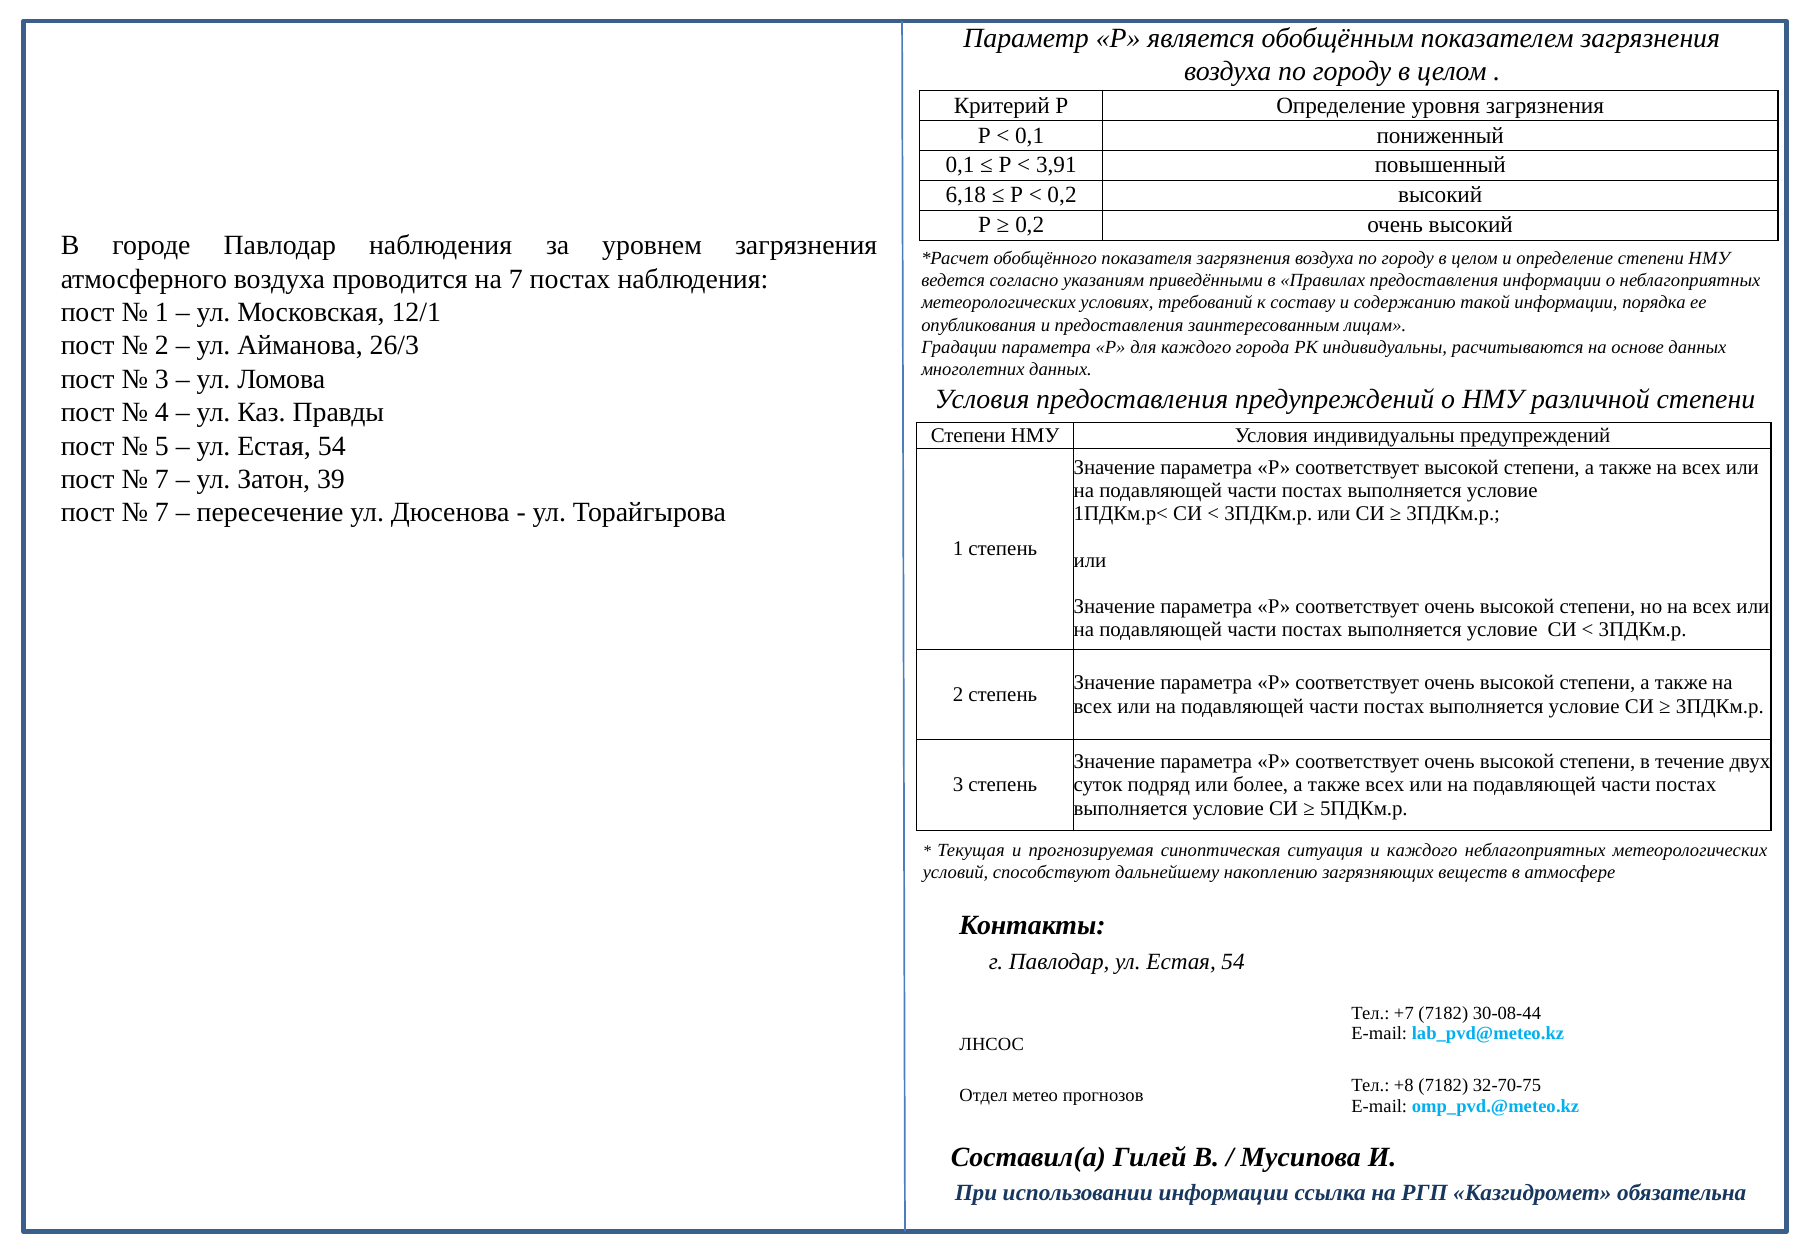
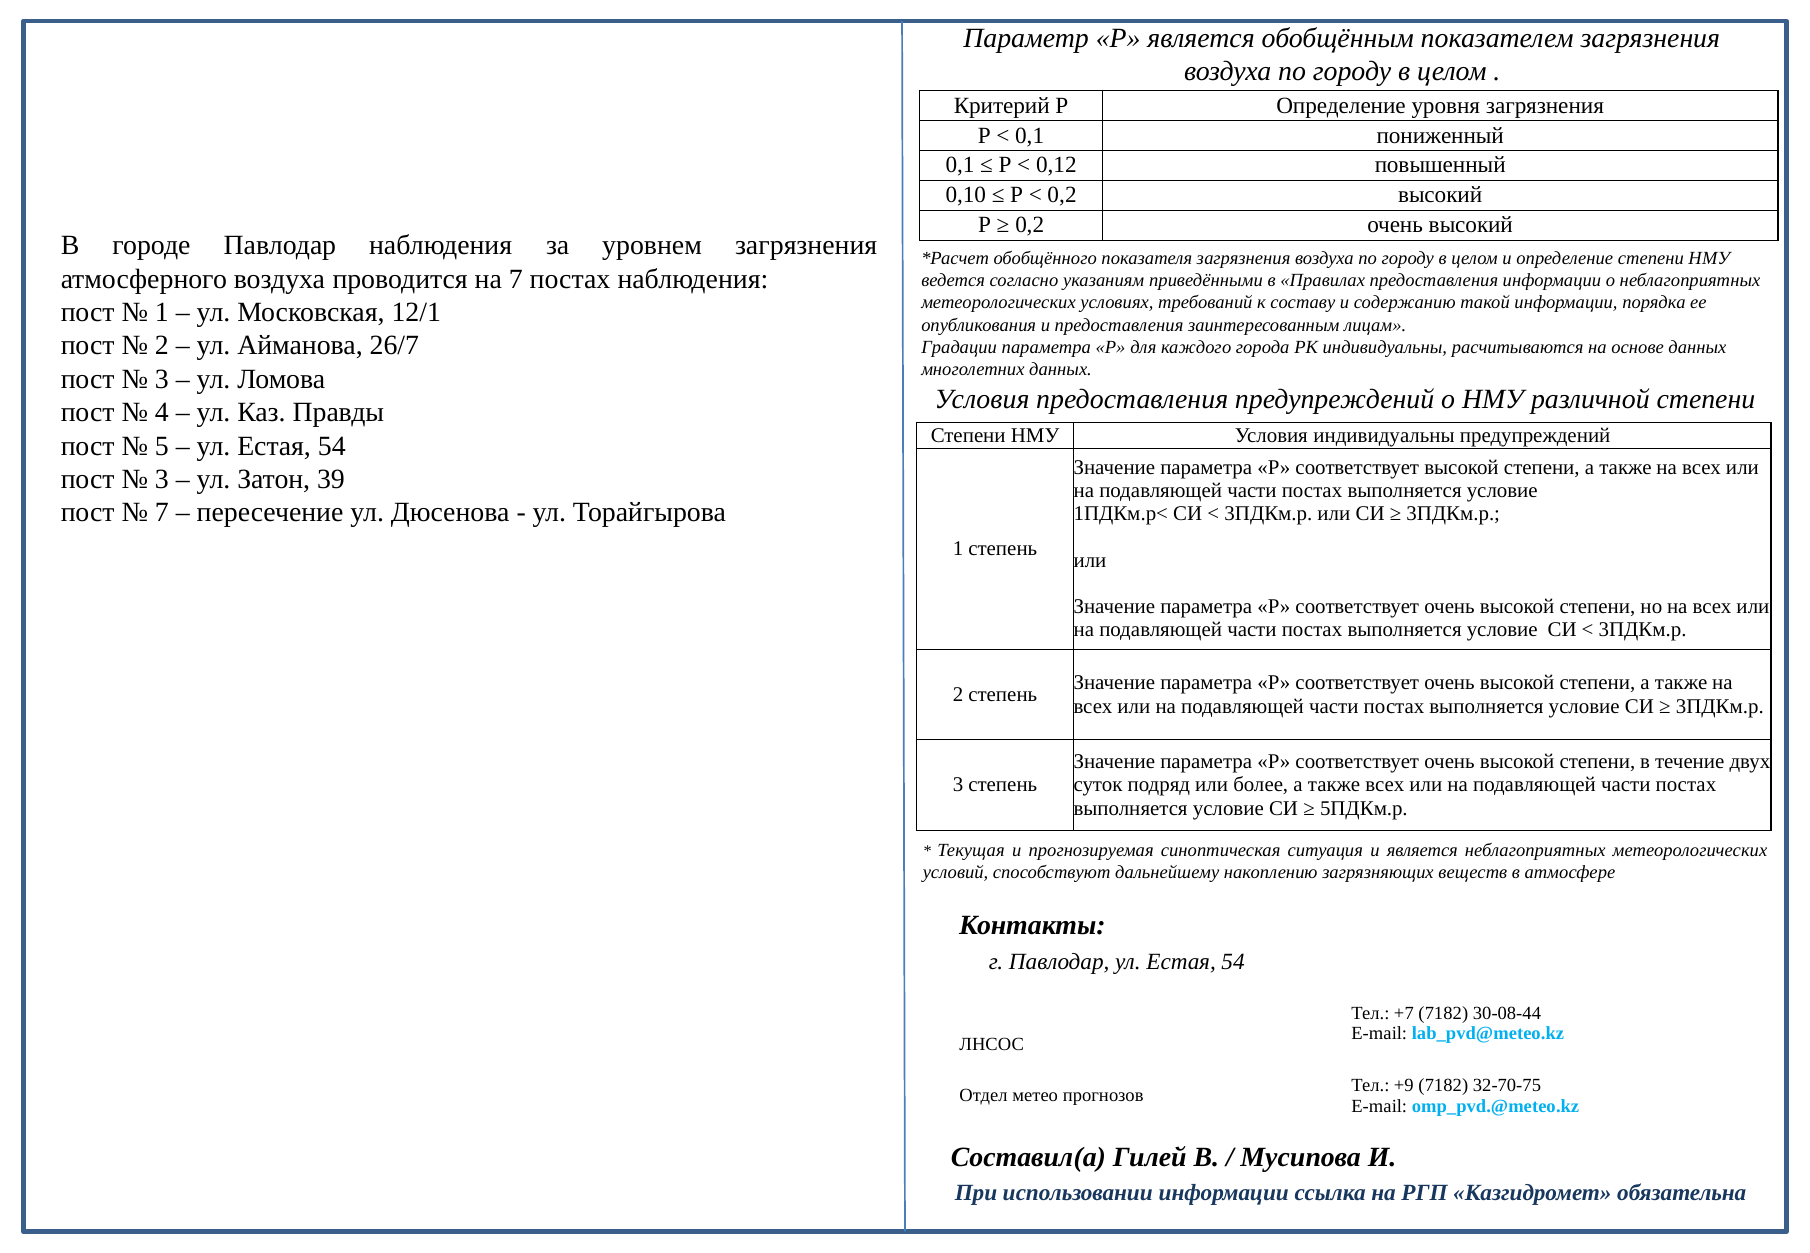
3,91: 3,91 -> 0,12
6,18: 6,18 -> 0,10
26/3: 26/3 -> 26/7
7 at (162, 479): 7 -> 3
и каждого: каждого -> является
+8: +8 -> +9
